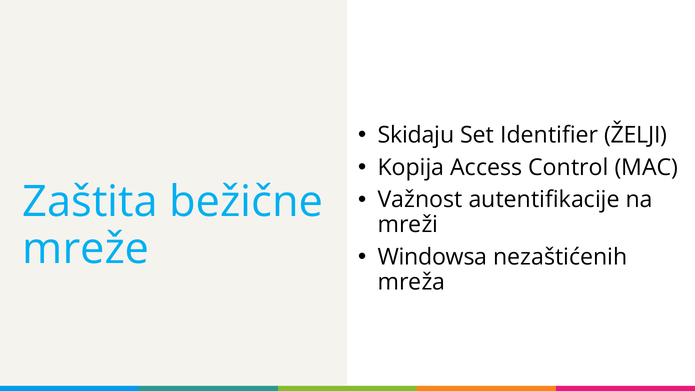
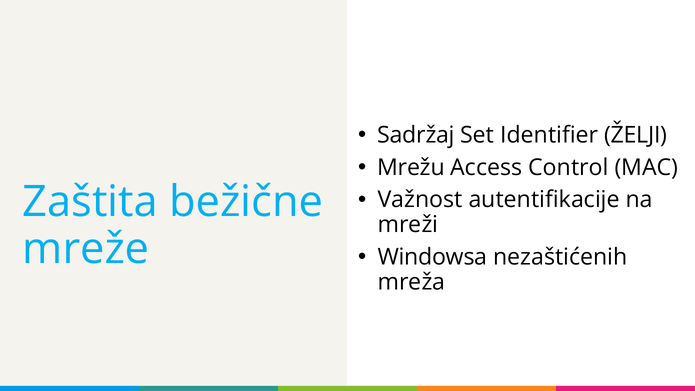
Skidaju: Skidaju -> Sadržaj
Kopija: Kopija -> Mrežu
